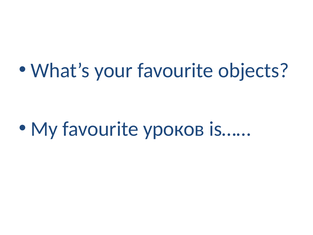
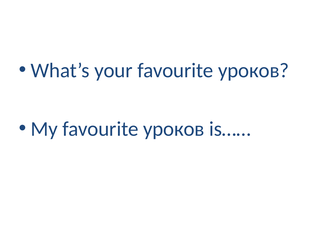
your favourite objects: objects -> уроков
